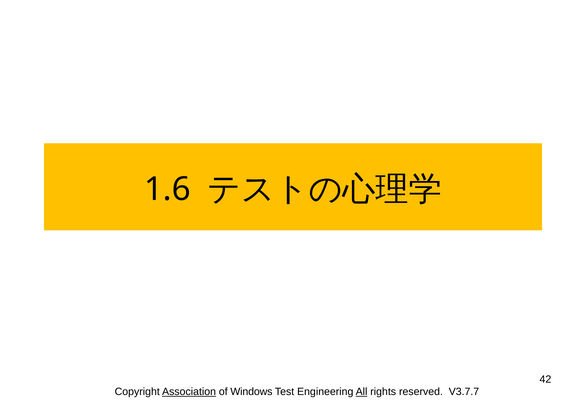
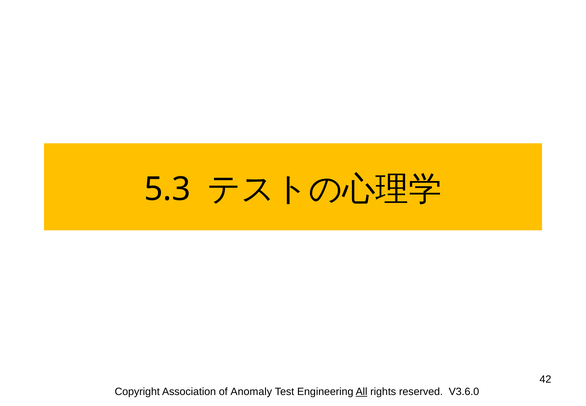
1.6: 1.6 -> 5.3
Association underline: present -> none
Windows: Windows -> Anomaly
V3.7.7: V3.7.7 -> V3.6.0
